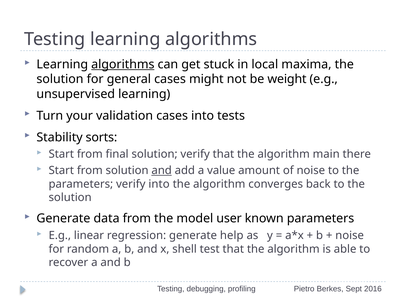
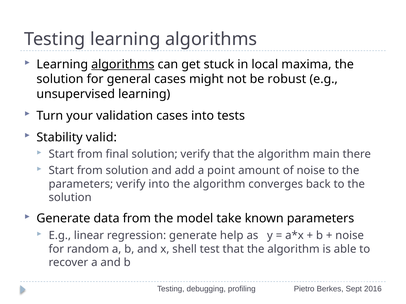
weight: weight -> robust
sorts: sorts -> valid
and at (162, 171) underline: present -> none
value: value -> point
user: user -> take
